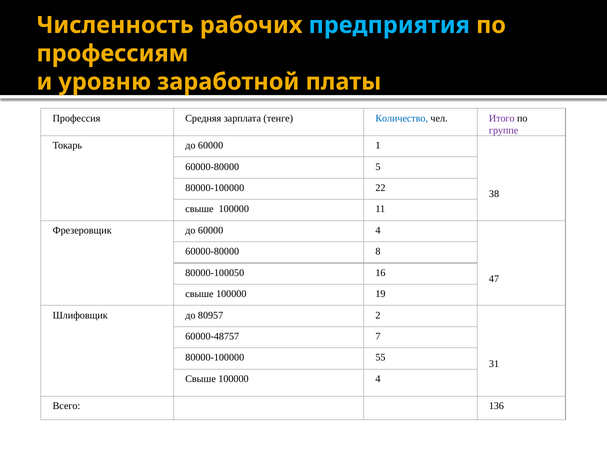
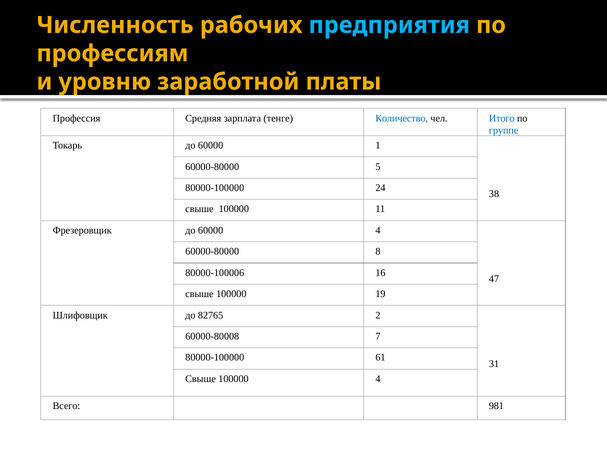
Итого colour: purple -> blue
группе colour: purple -> blue
22: 22 -> 24
80000-100050: 80000-100050 -> 80000-100006
80957: 80957 -> 82765
60000-48757: 60000-48757 -> 60000-80008
55: 55 -> 61
136: 136 -> 981
